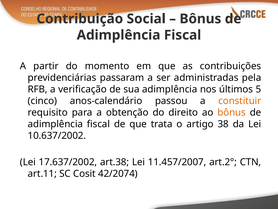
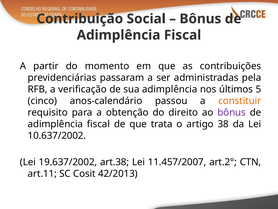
bônus at (232, 112) colour: orange -> purple
17.637/2002: 17.637/2002 -> 19.637/2002
42/2074: 42/2074 -> 42/2013
